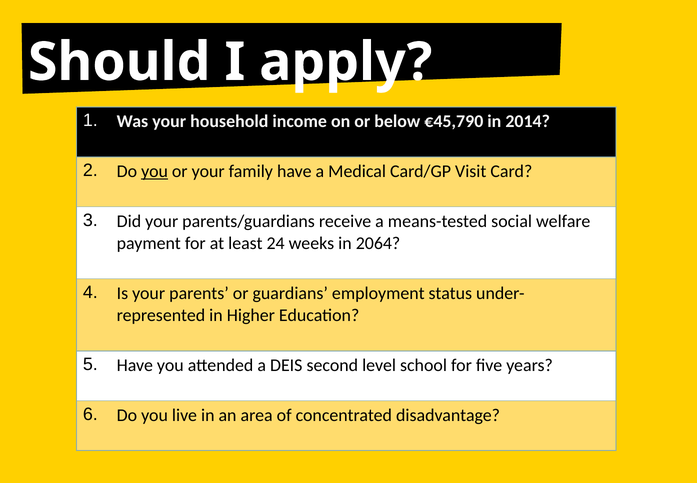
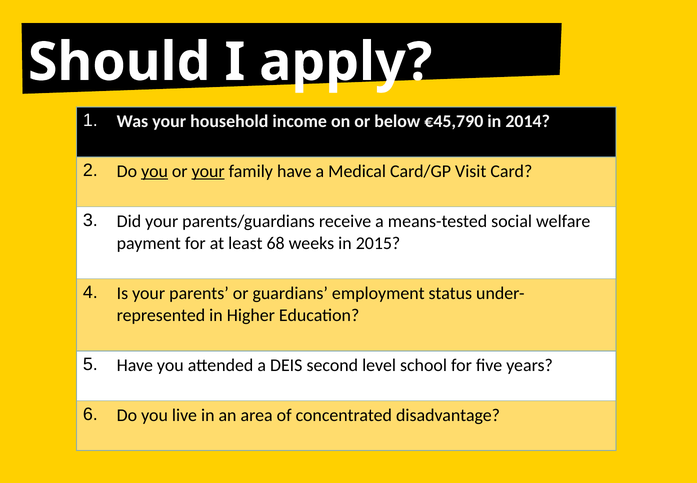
your at (208, 171) underline: none -> present
24: 24 -> 68
2064: 2064 -> 2015
